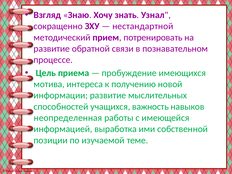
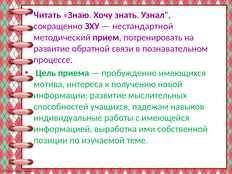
Взгляд: Взгляд -> Читать
важность: важность -> падежам
неопределенная: неопределенная -> индивидуальные
